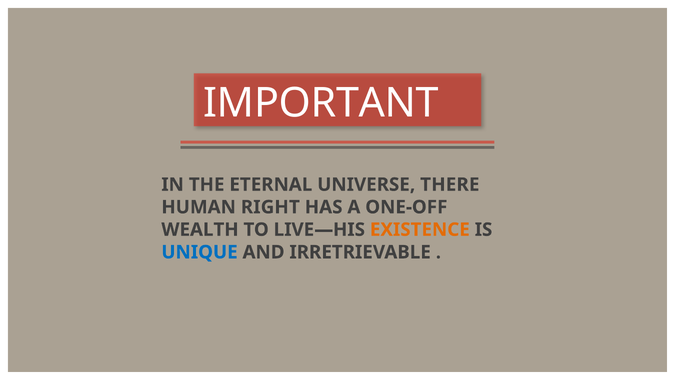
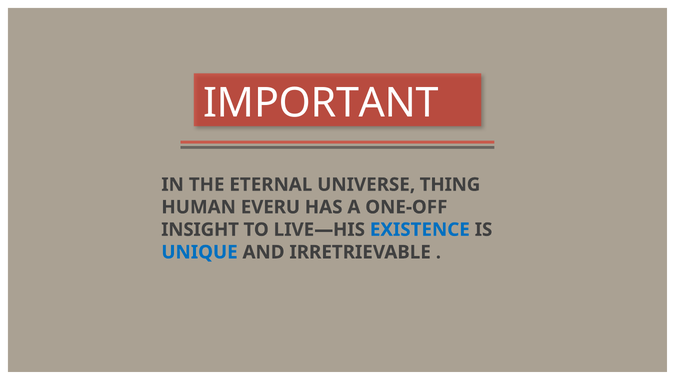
THERE: THERE -> THING
RIGHT: RIGHT -> EVERU
WEALTH: WEALTH -> INSIGHT
EXISTENCE colour: orange -> blue
